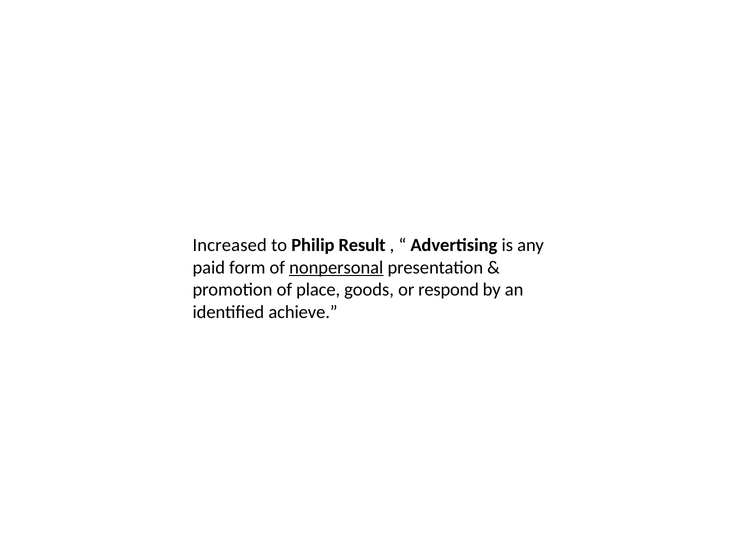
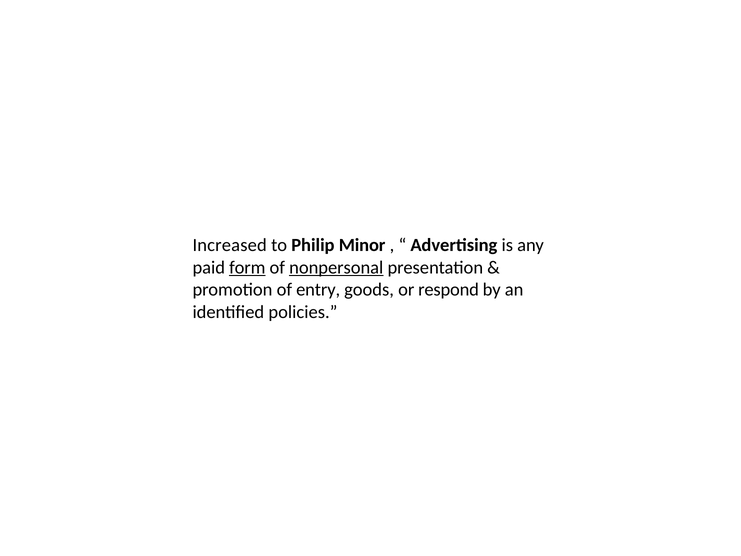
Result: Result -> Minor
form underline: none -> present
place: place -> entry
achieve: achieve -> policies
